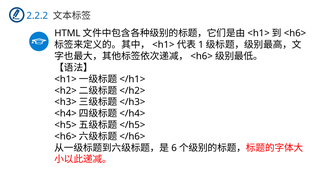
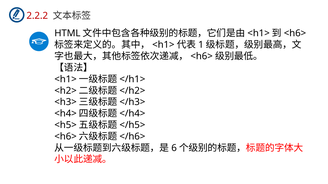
2.2.2 colour: blue -> red
